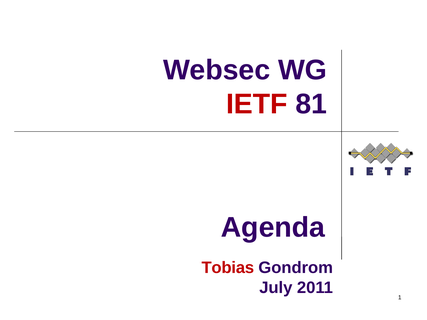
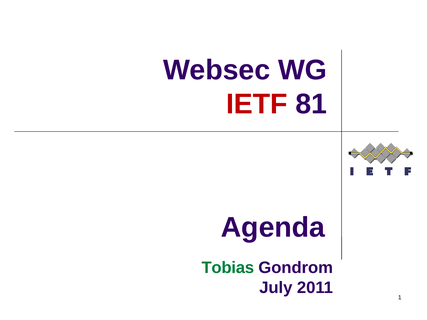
Tobias colour: red -> green
